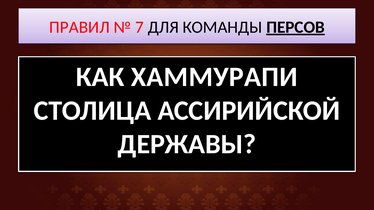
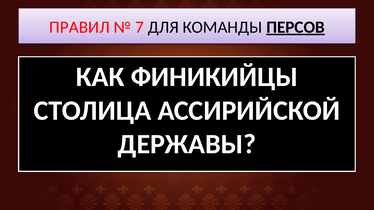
ХАММУРАПИ: ХАММУРАПИ -> ФИНИКИЙЦЫ
